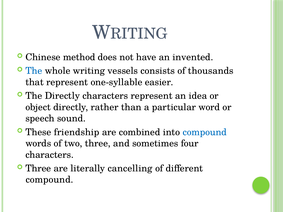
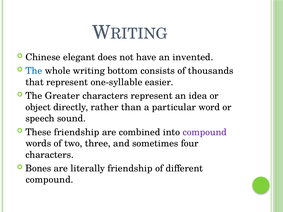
method: method -> elegant
vessels: vessels -> bottom
The Directly: Directly -> Greater
compound at (205, 132) colour: blue -> purple
Three at (38, 169): Three -> Bones
literally cancelling: cancelling -> friendship
